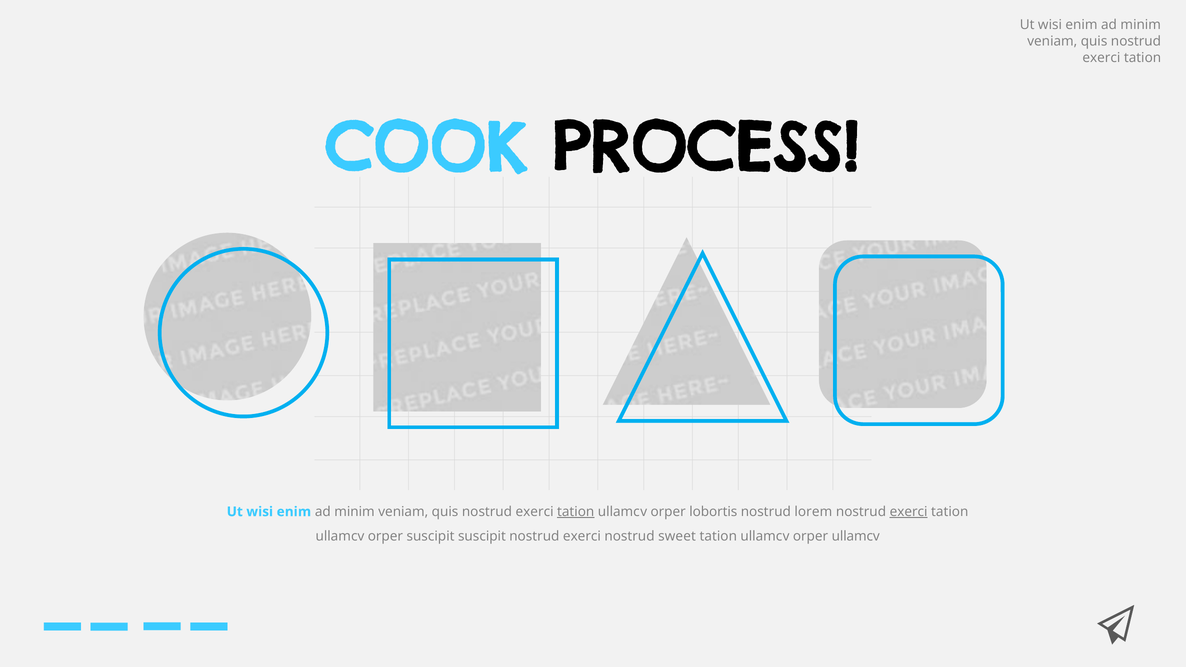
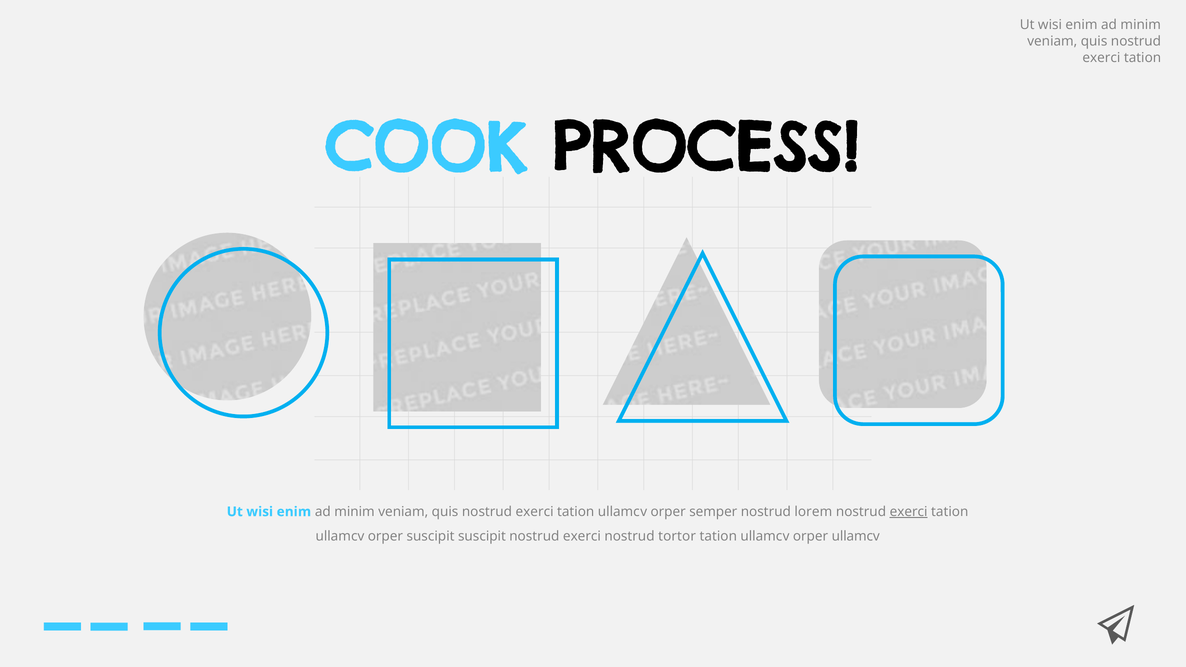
tation at (576, 512) underline: present -> none
lobortis: lobortis -> semper
sweet: sweet -> tortor
